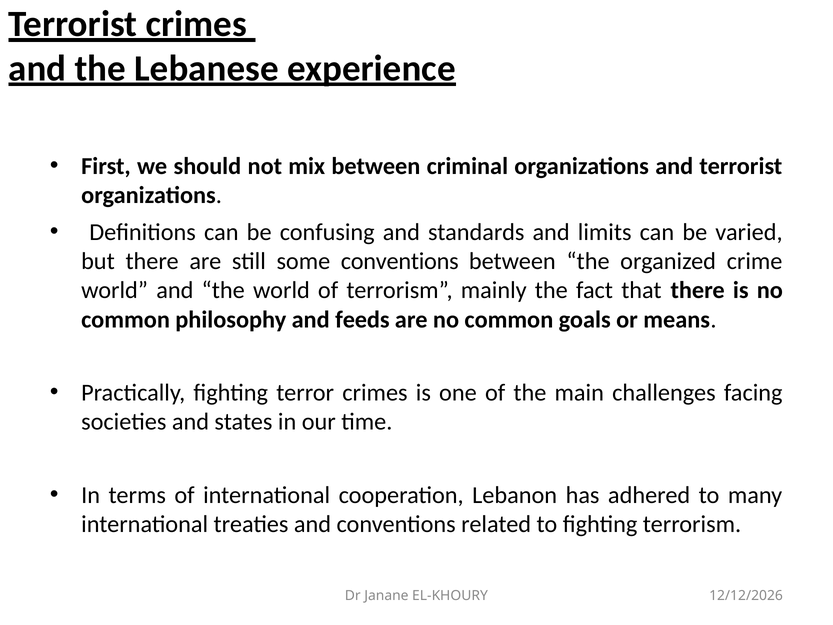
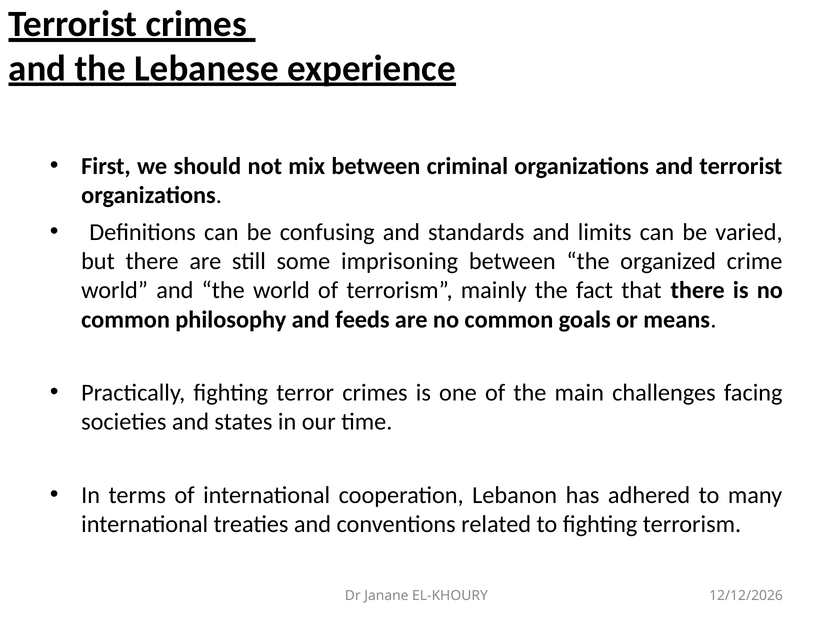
some conventions: conventions -> imprisoning
